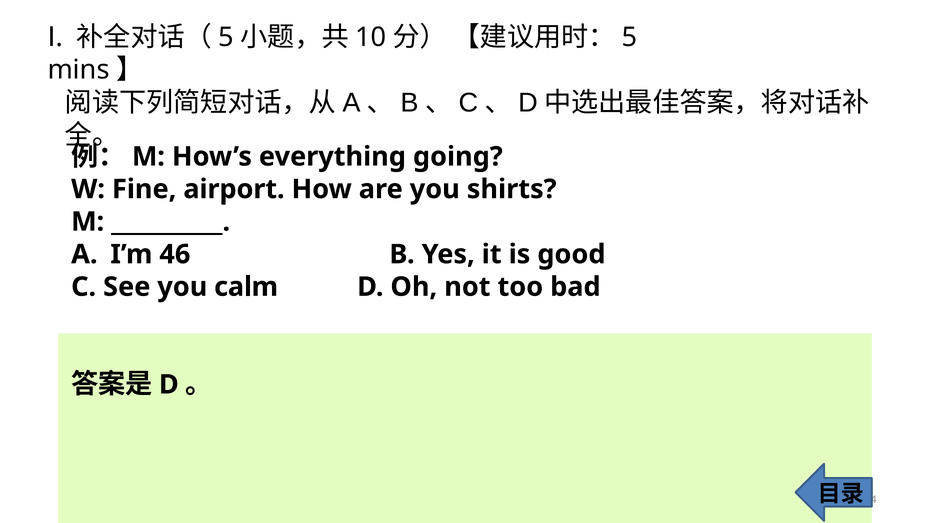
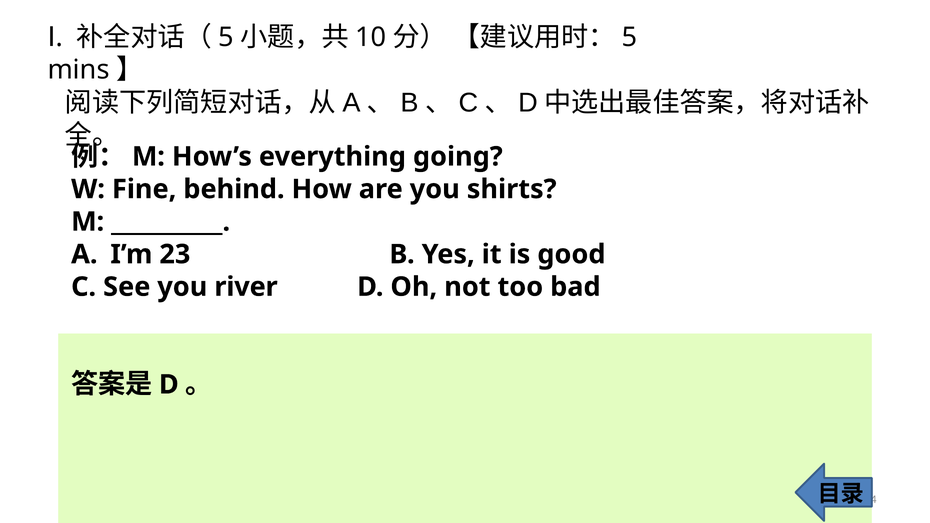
airport: airport -> behind
46: 46 -> 23
calm: calm -> river
